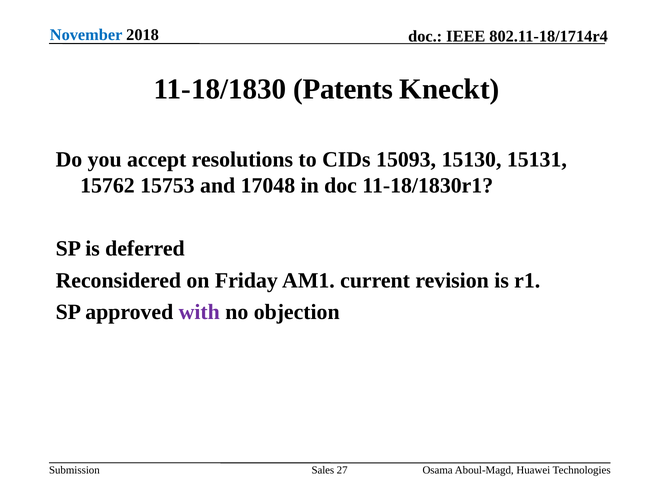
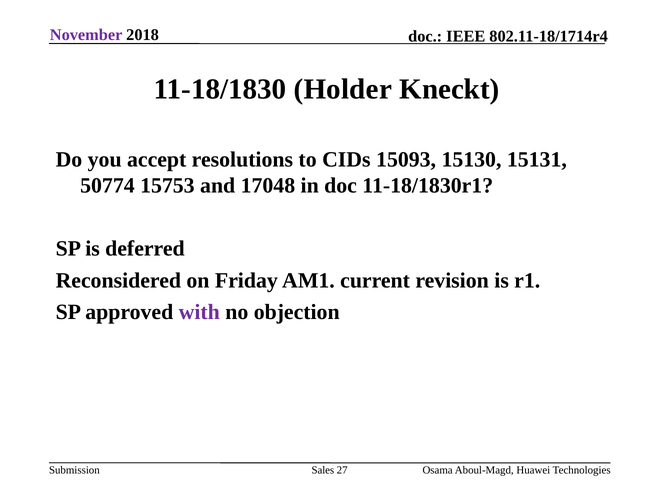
November colour: blue -> purple
Patents: Patents -> Holder
15762: 15762 -> 50774
